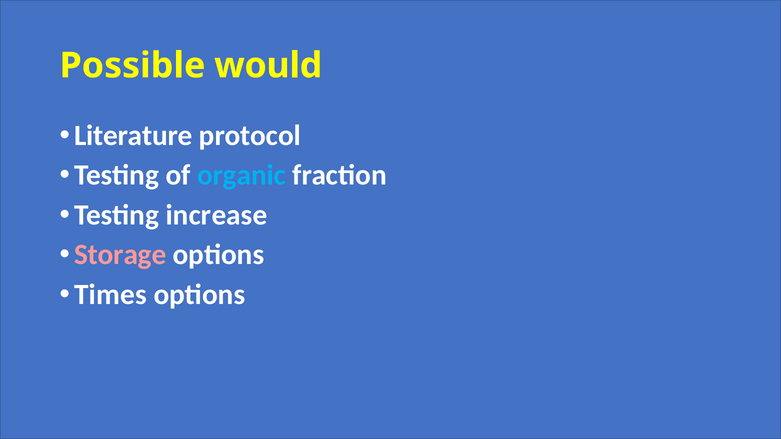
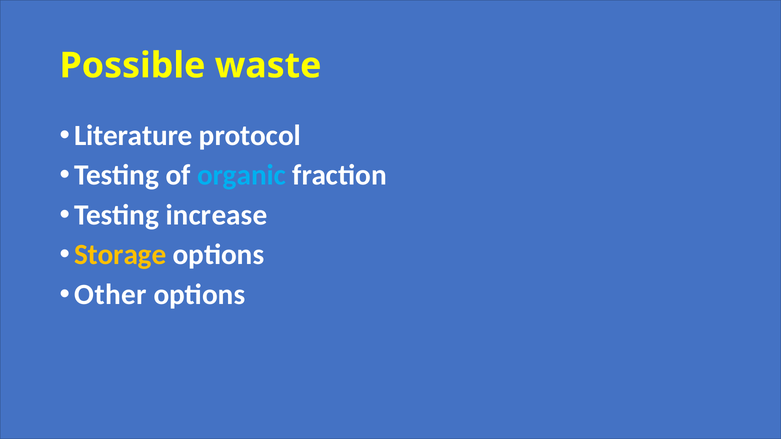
would: would -> waste
Storage colour: pink -> yellow
Times: Times -> Other
